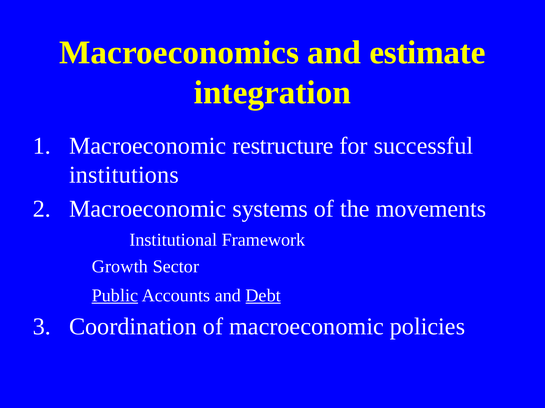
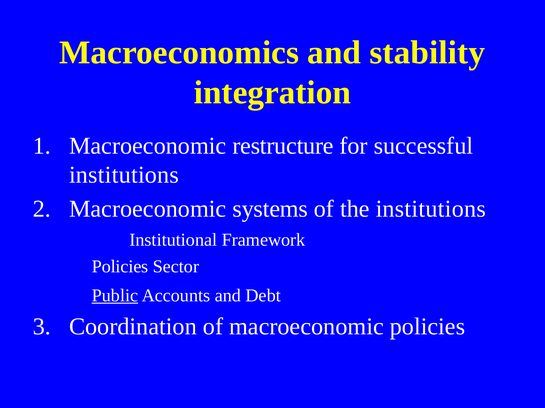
estimate: estimate -> stability
the movements: movements -> institutions
Growth at (120, 267): Growth -> Policies
Debt underline: present -> none
